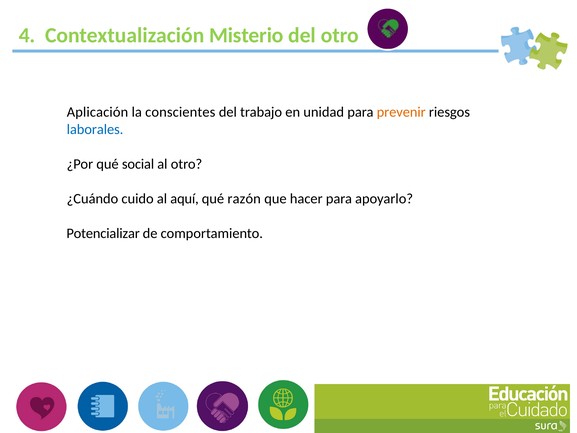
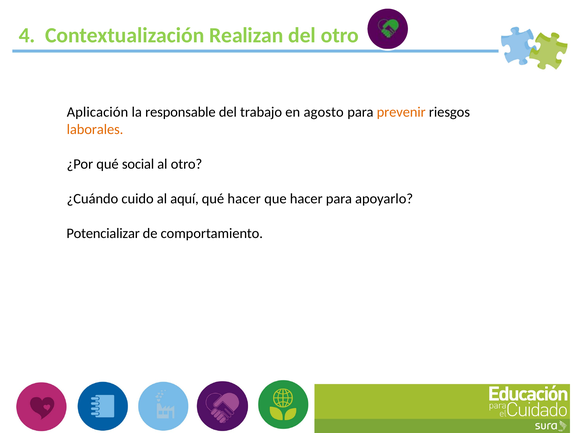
Misterio: Misterio -> Realizan
conscientes: conscientes -> responsable
unidad: unidad -> agosto
laborales colour: blue -> orange
qué razón: razón -> hacer
